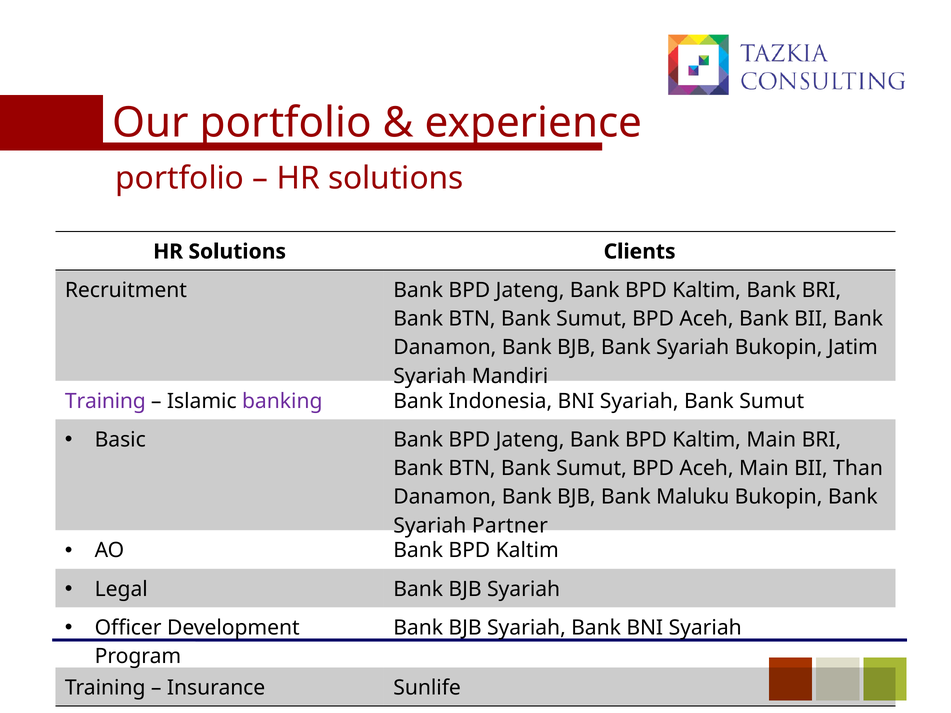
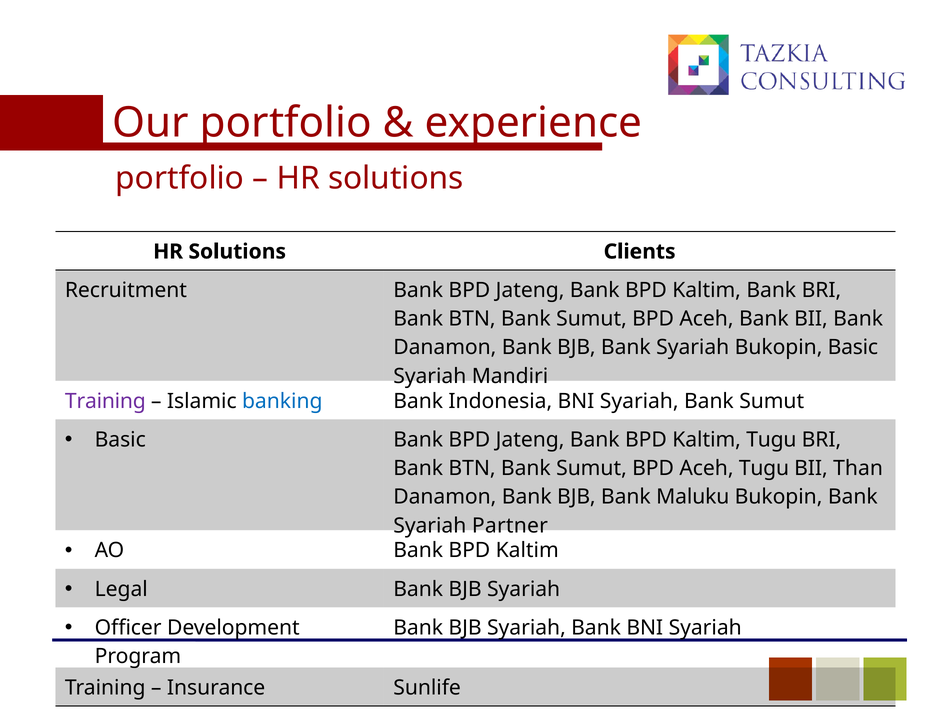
Bukopin Jatim: Jatim -> Basic
banking colour: purple -> blue
Kaltim Main: Main -> Tugu
Aceh Main: Main -> Tugu
